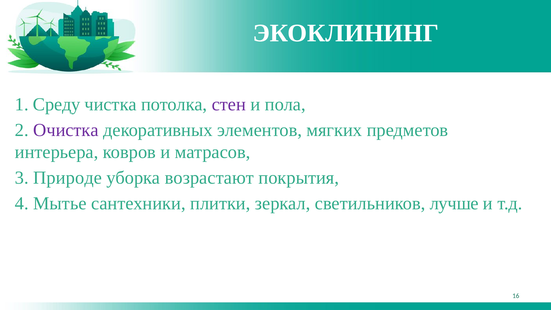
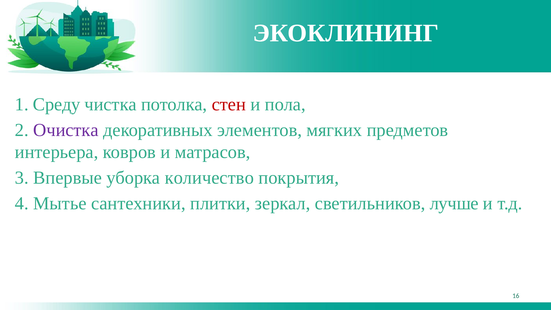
стен colour: purple -> red
Природе: Природе -> Впервые
возрастают: возрастают -> количество
